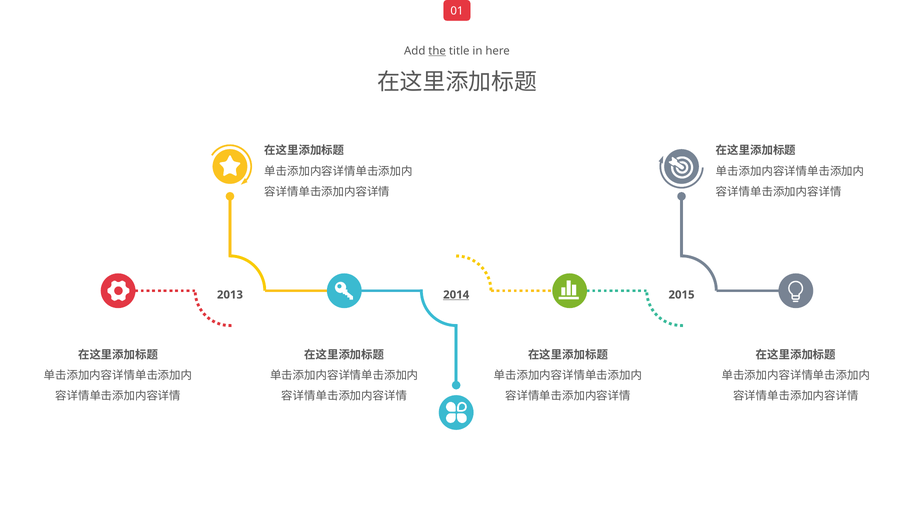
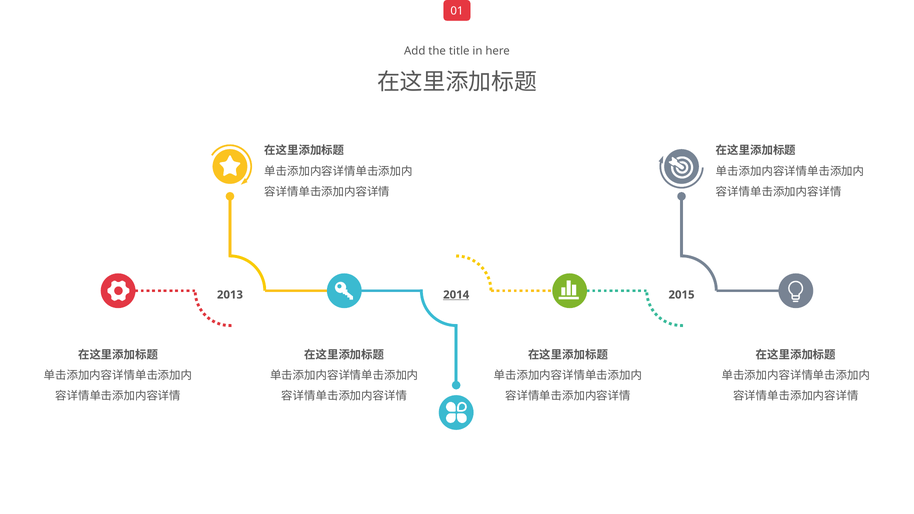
the underline: present -> none
